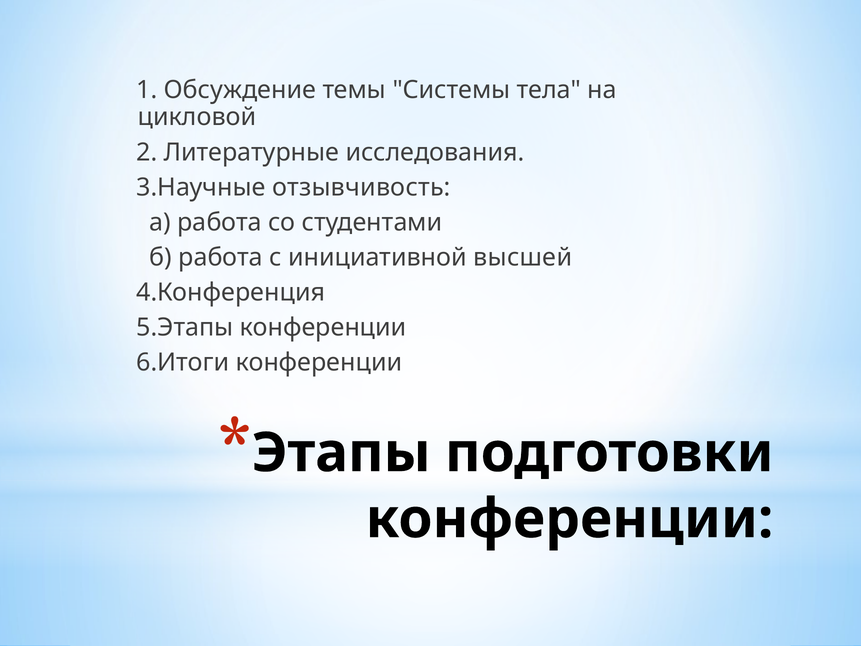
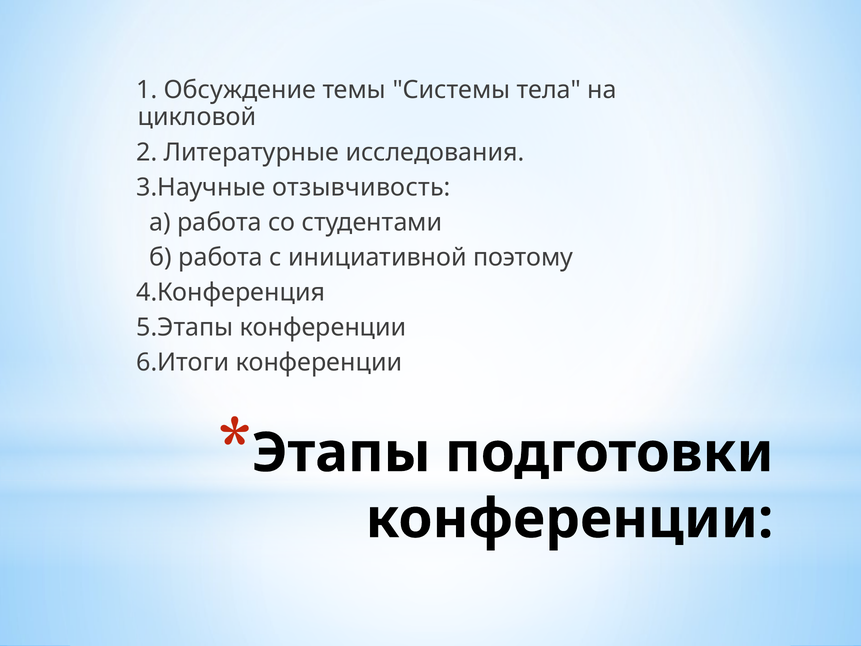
высшей: высшей -> поэтому
